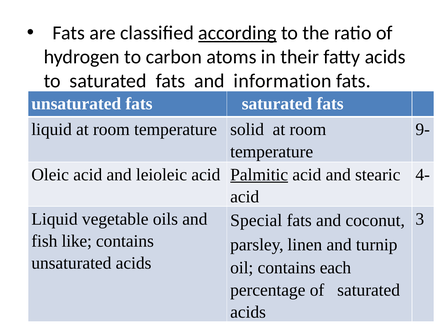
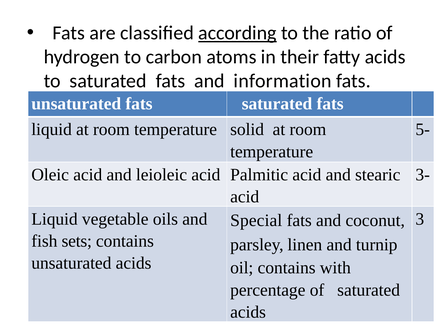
9-: 9- -> 5-
Palmitic underline: present -> none
4-: 4- -> 3-
like: like -> sets
each: each -> with
